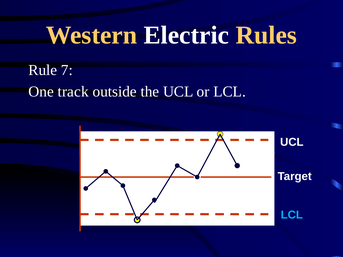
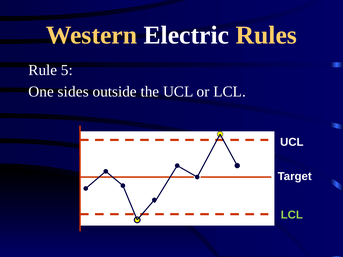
7: 7 -> 5
track: track -> sides
LCL at (292, 215) colour: light blue -> light green
